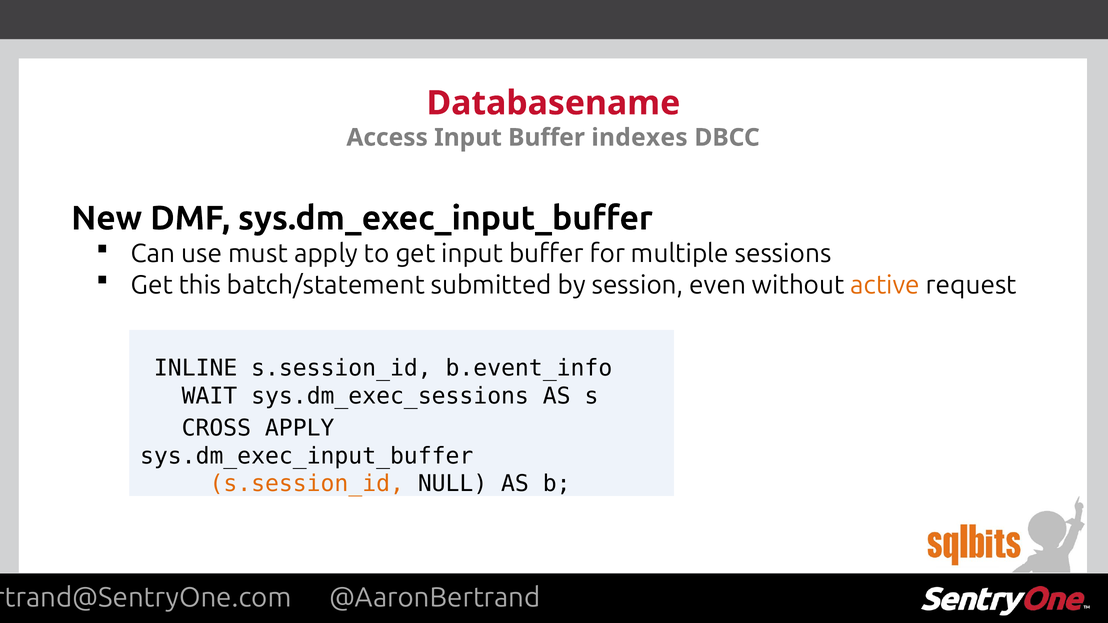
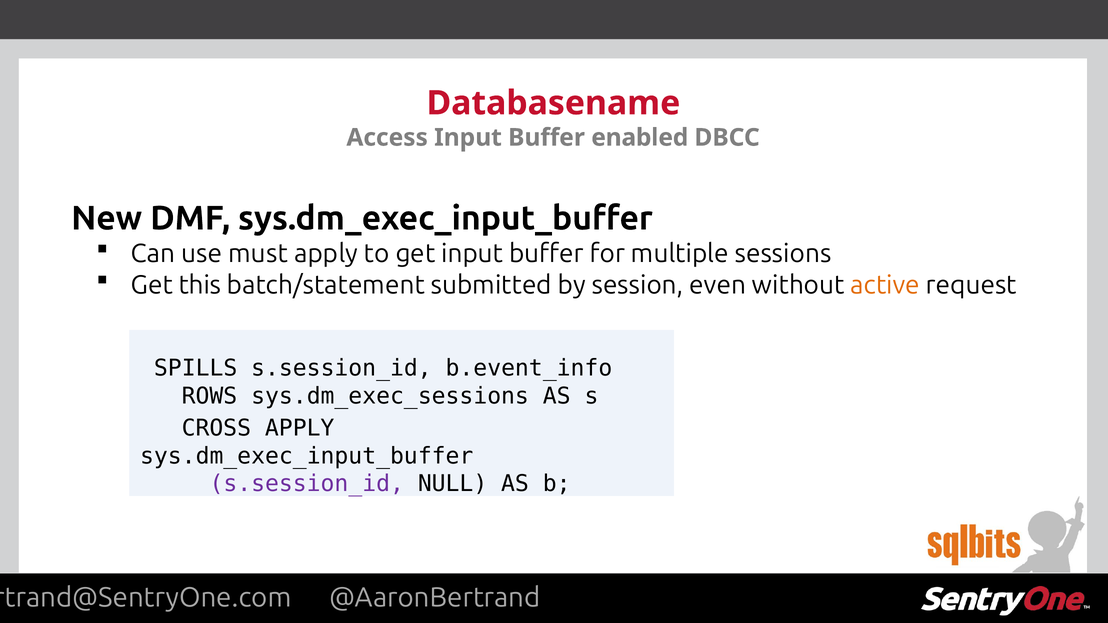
indexes: indexes -> enabled
INLINE: INLINE -> SPILLS
WAIT: WAIT -> ROWS
s.session_id at (307, 484) colour: orange -> purple
